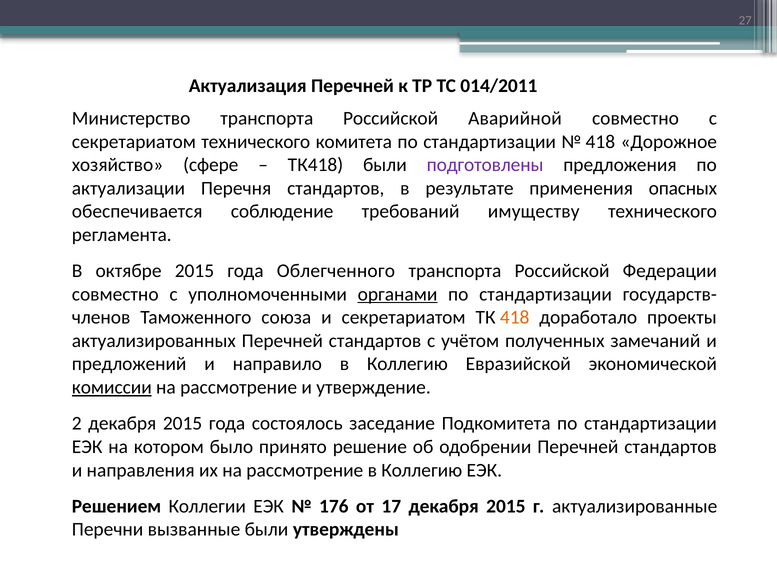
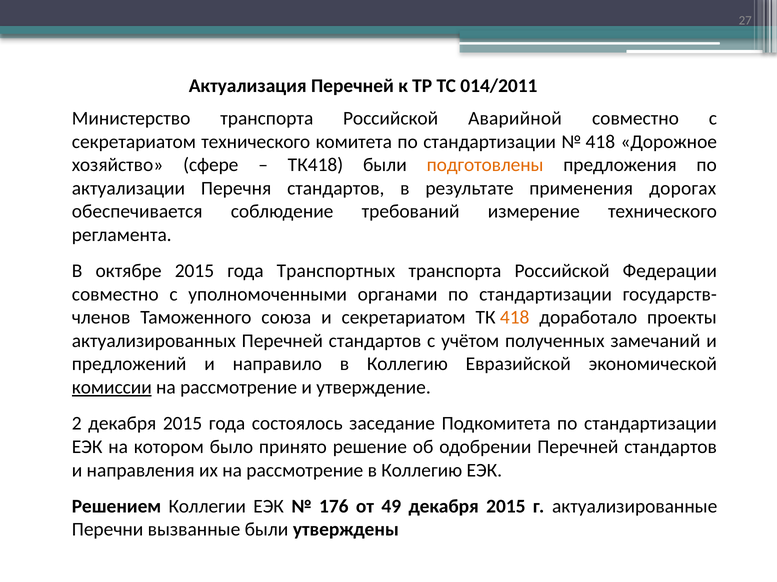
подготовлены colour: purple -> orange
опасных: опасных -> дорогах
имуществу: имуществу -> измерение
Облегченного: Облегченного -> Транспортных
органами underline: present -> none
17: 17 -> 49
